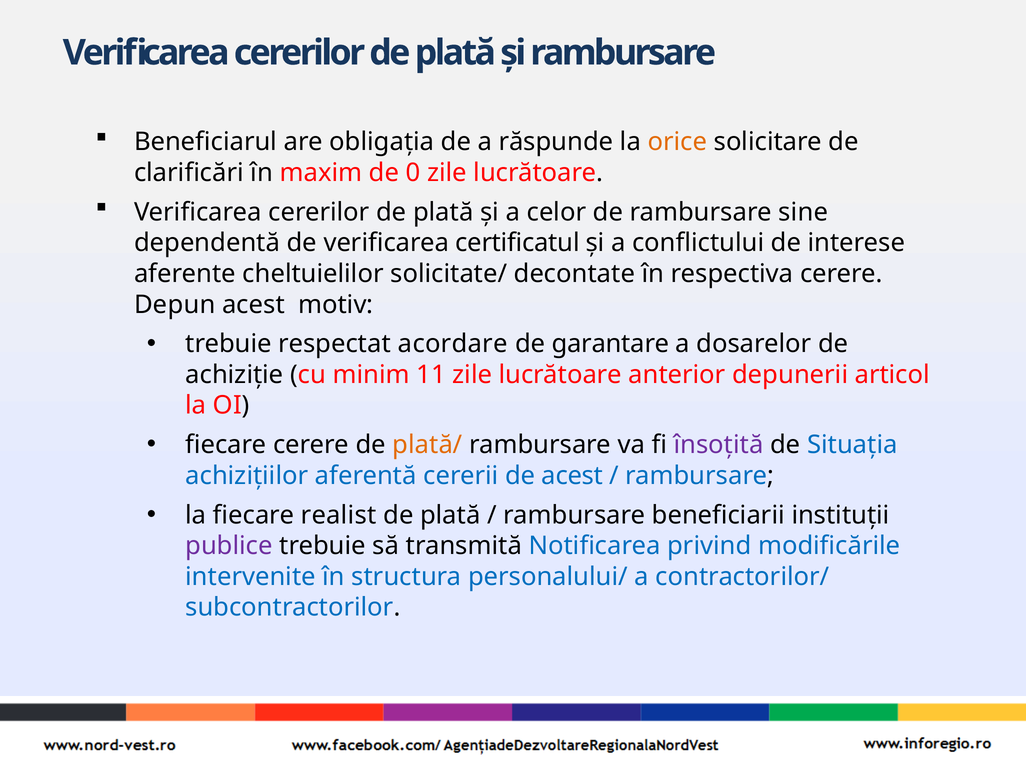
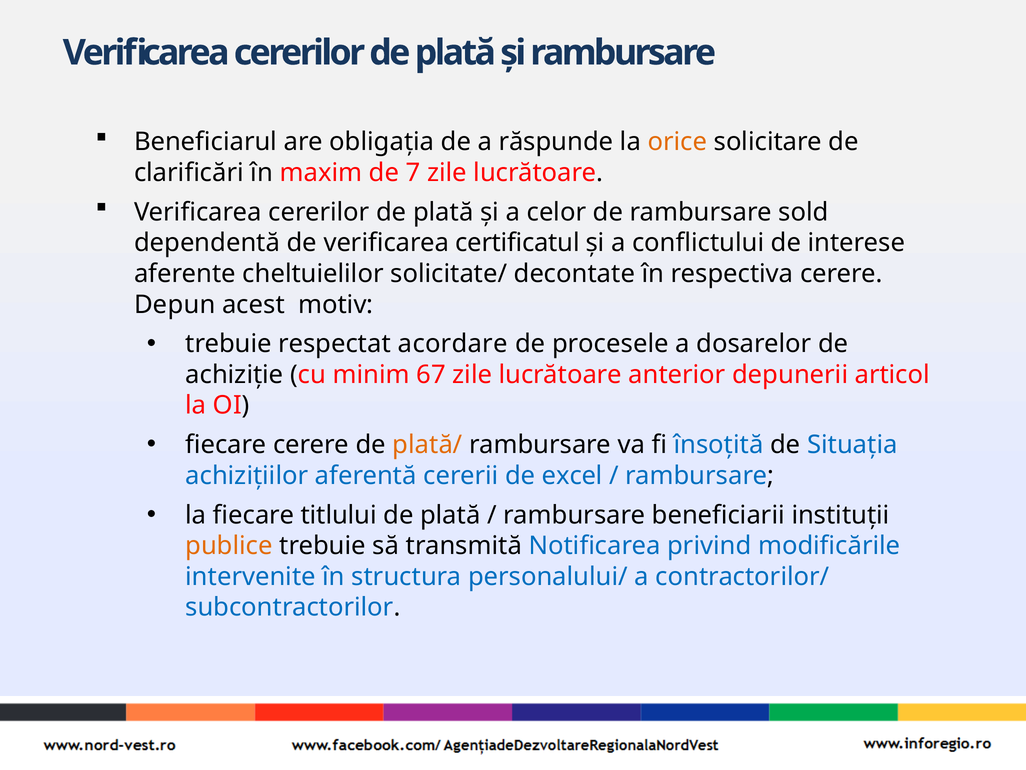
0: 0 -> 7
sine: sine -> sold
garantare: garantare -> procesele
11: 11 -> 67
însoțită colour: purple -> blue
de acest: acest -> excel
realist: realist -> titlului
publice colour: purple -> orange
